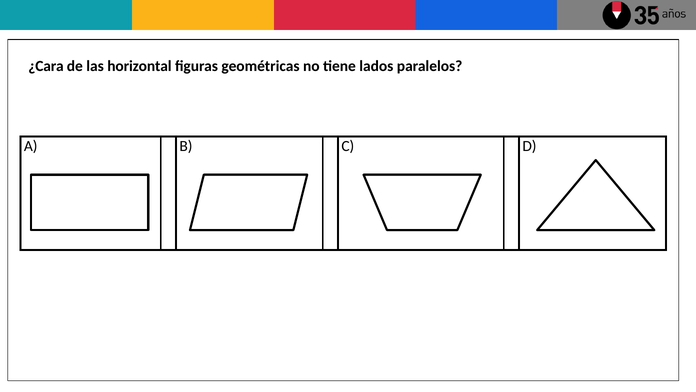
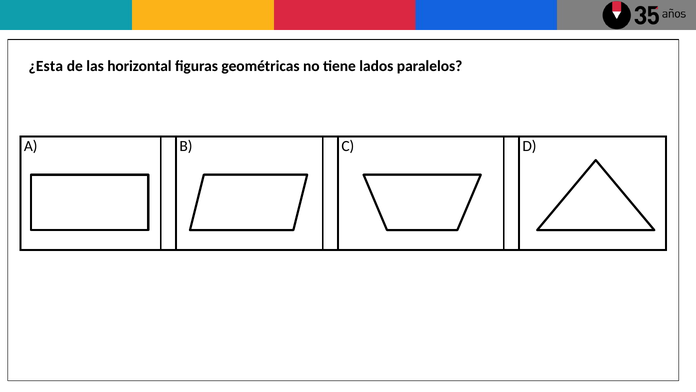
¿Cara: ¿Cara -> ¿Esta
